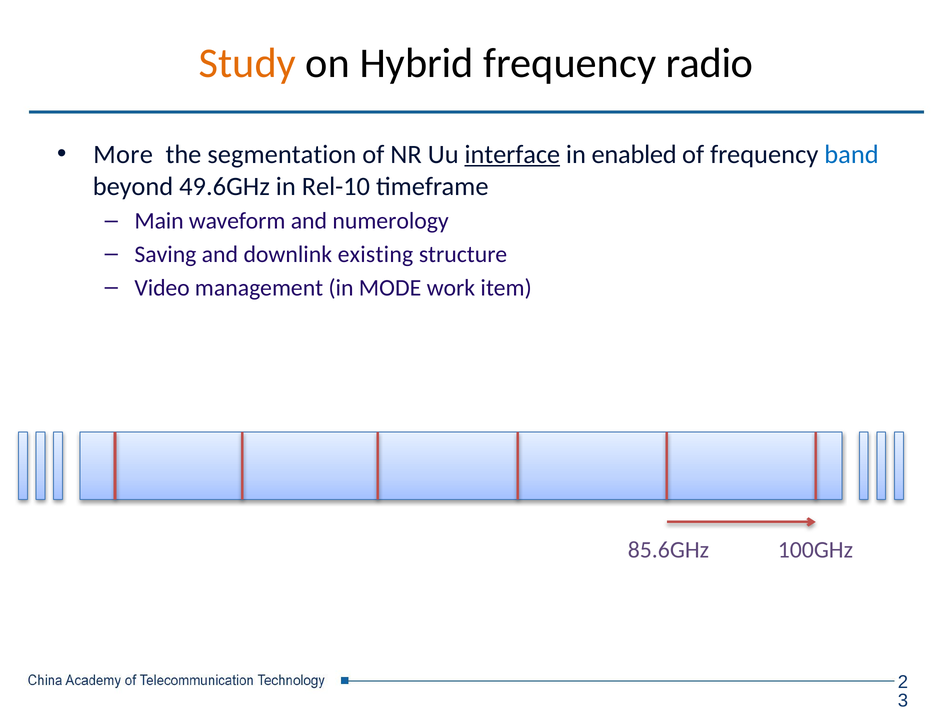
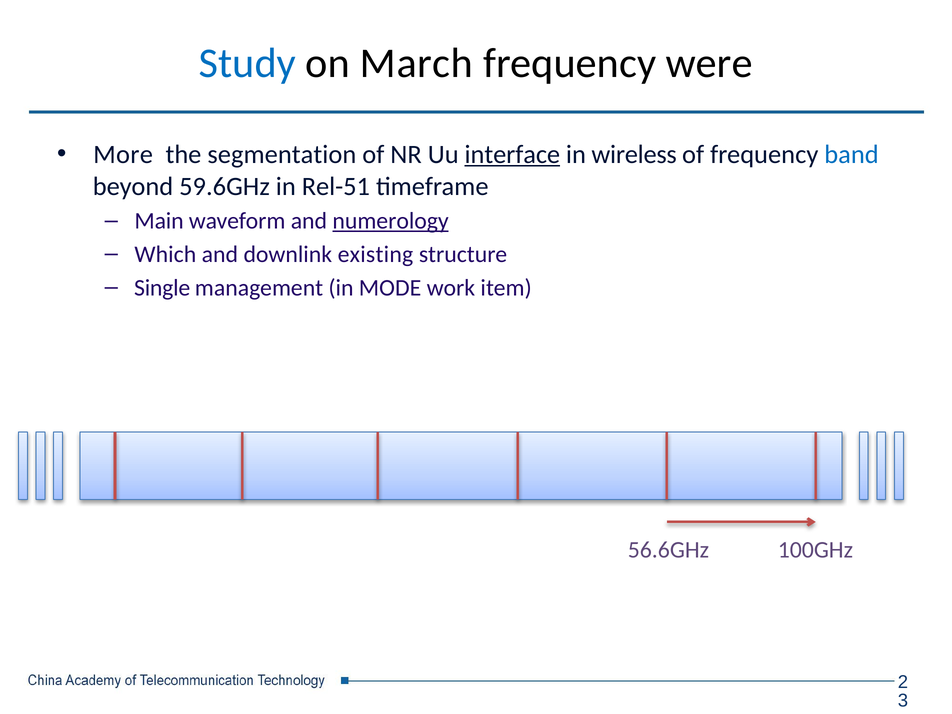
Study colour: orange -> blue
Hybrid: Hybrid -> March
radio: radio -> were
enabled: enabled -> wireless
49.6GHz: 49.6GHz -> 59.6GHz
Rel-10: Rel-10 -> Rel-51
numerology underline: none -> present
Saving: Saving -> Which
Video: Video -> Single
85.6GHz: 85.6GHz -> 56.6GHz
